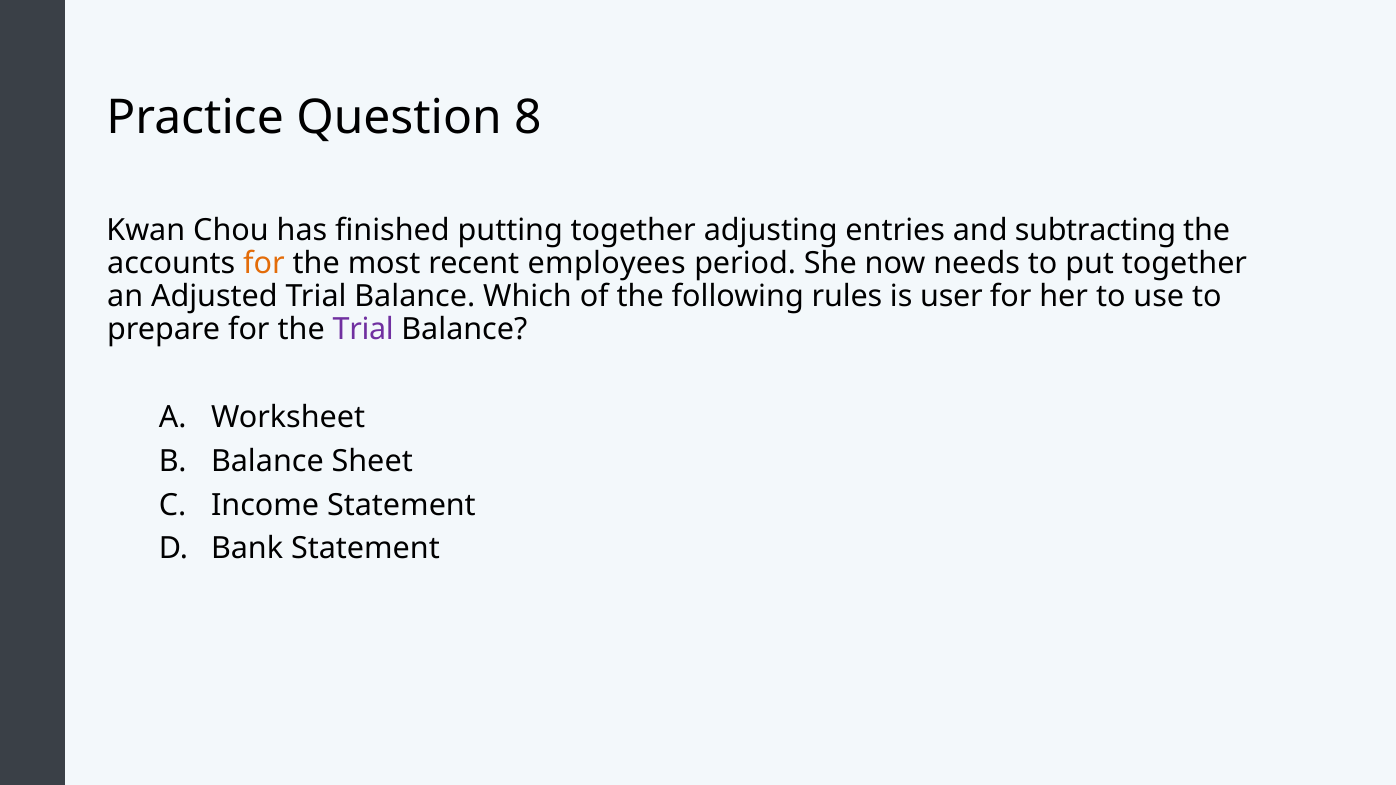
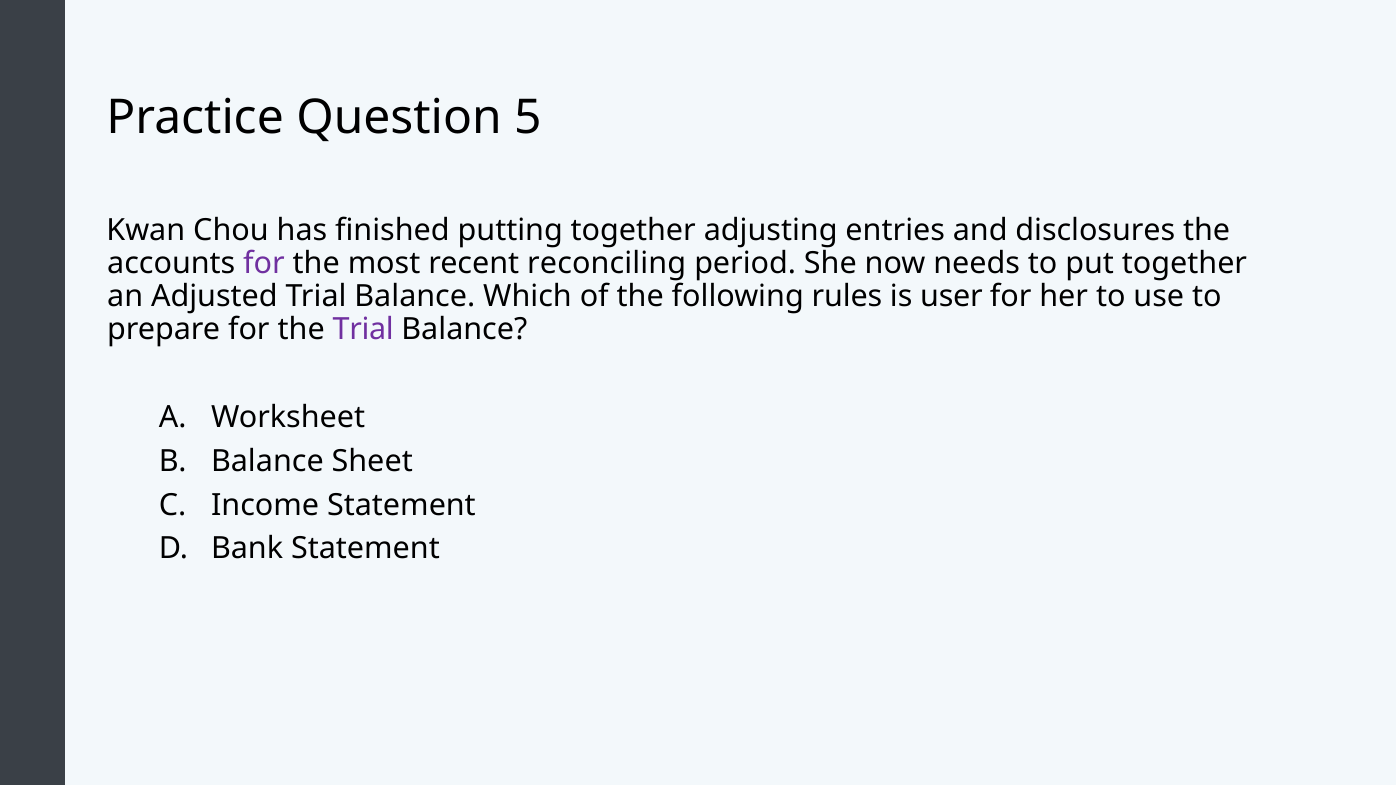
8: 8 -> 5
subtracting: subtracting -> disclosures
for at (264, 264) colour: orange -> purple
employees: employees -> reconciling
